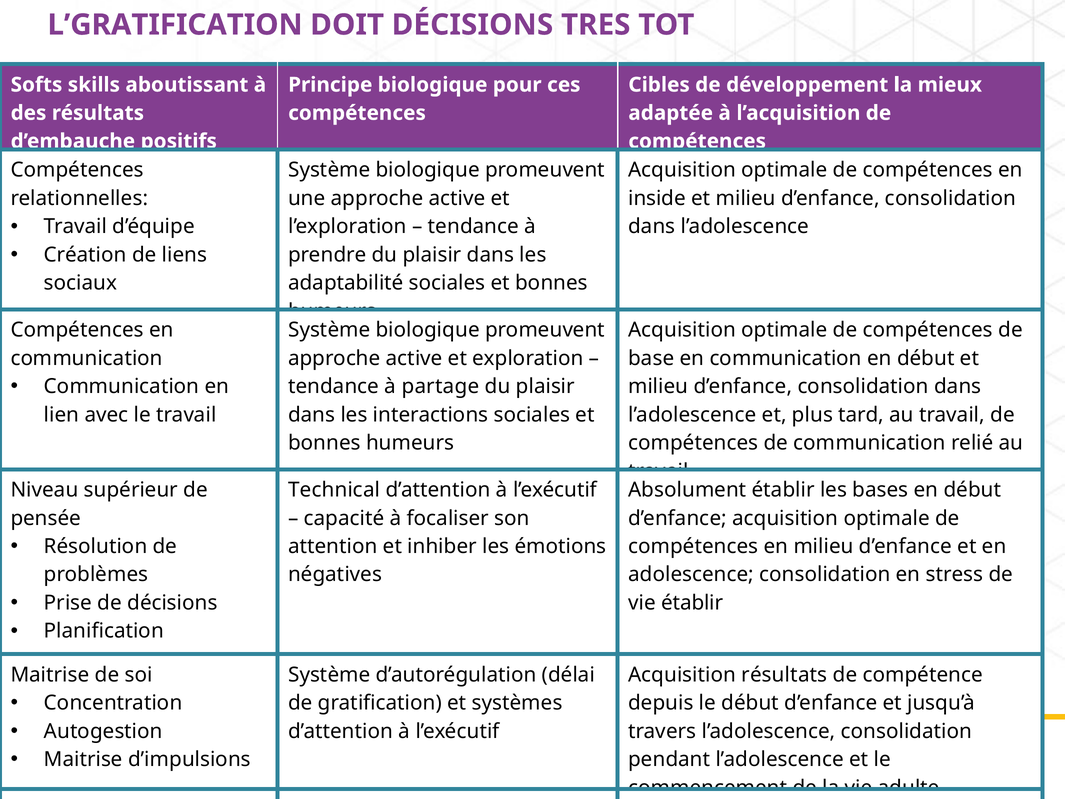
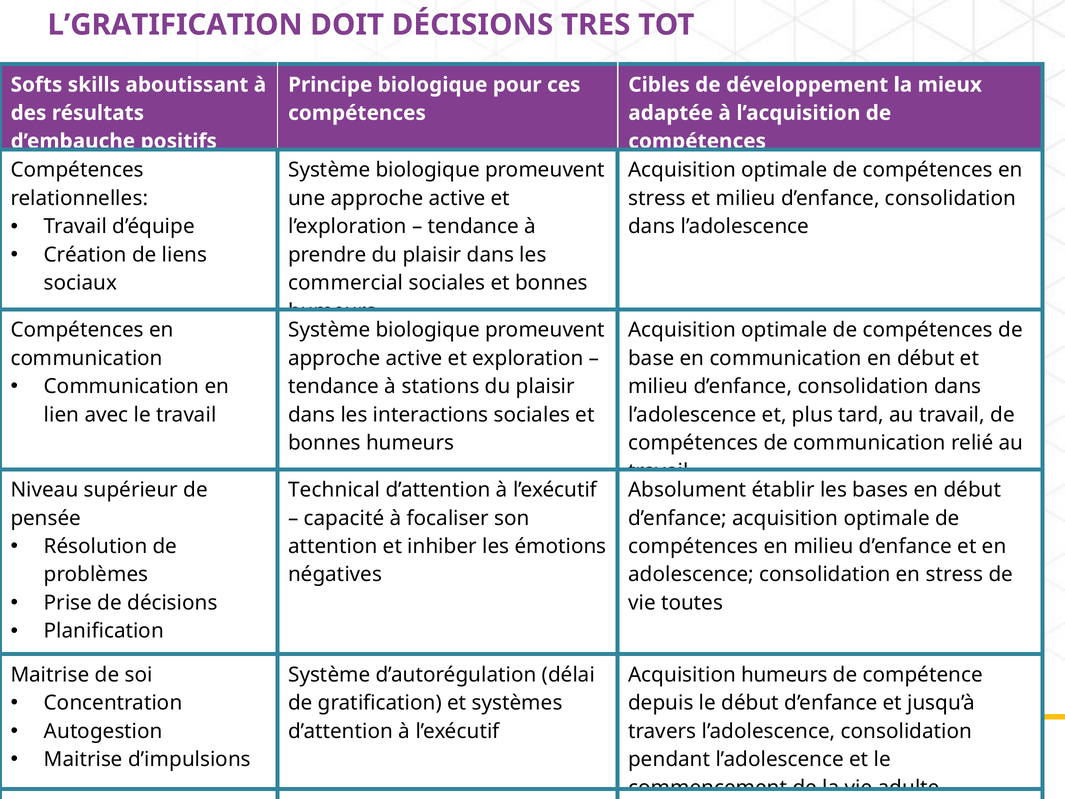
inside at (657, 198): inside -> stress
adaptabilité: adaptabilité -> commercial
partage: partage -> stations
vie établir: établir -> toutes
Acquisition résultats: résultats -> humeurs
